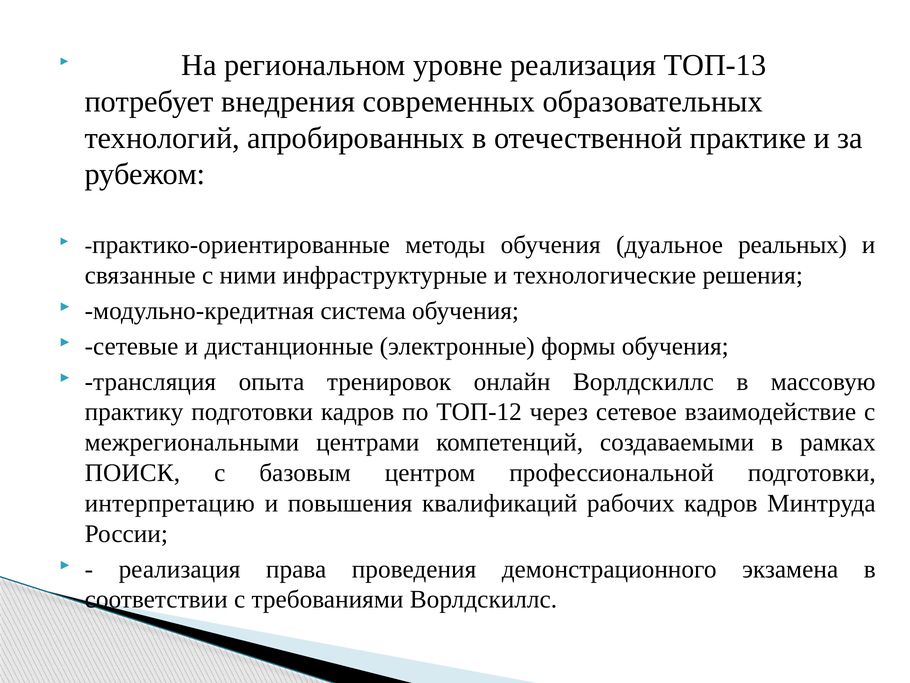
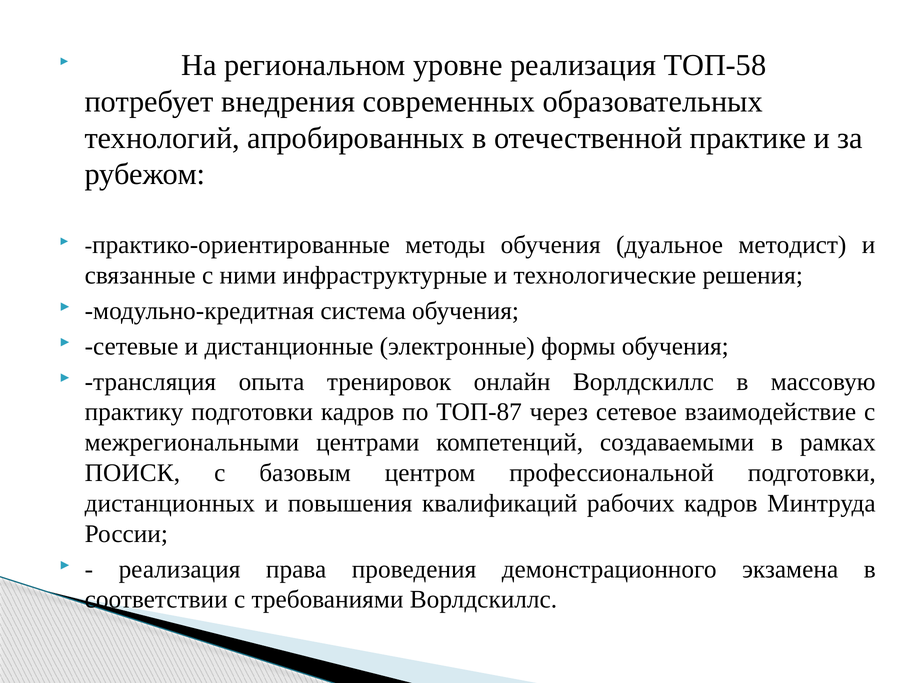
ТОП-13: ТОП-13 -> ТОП-58
реальных: реальных -> методист
ТОП-12: ТОП-12 -> ТОП-87
интерпретацию: интерпретацию -> дистанционных
